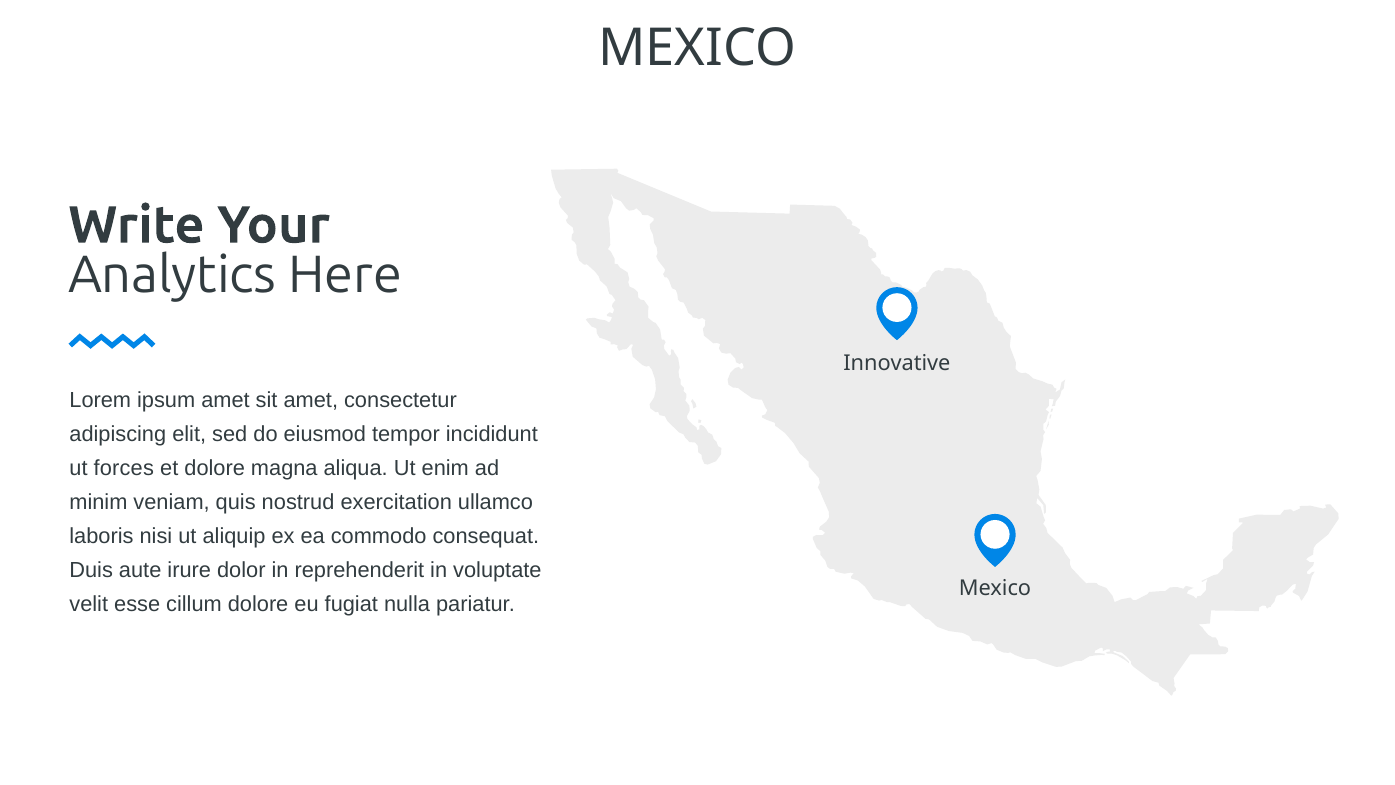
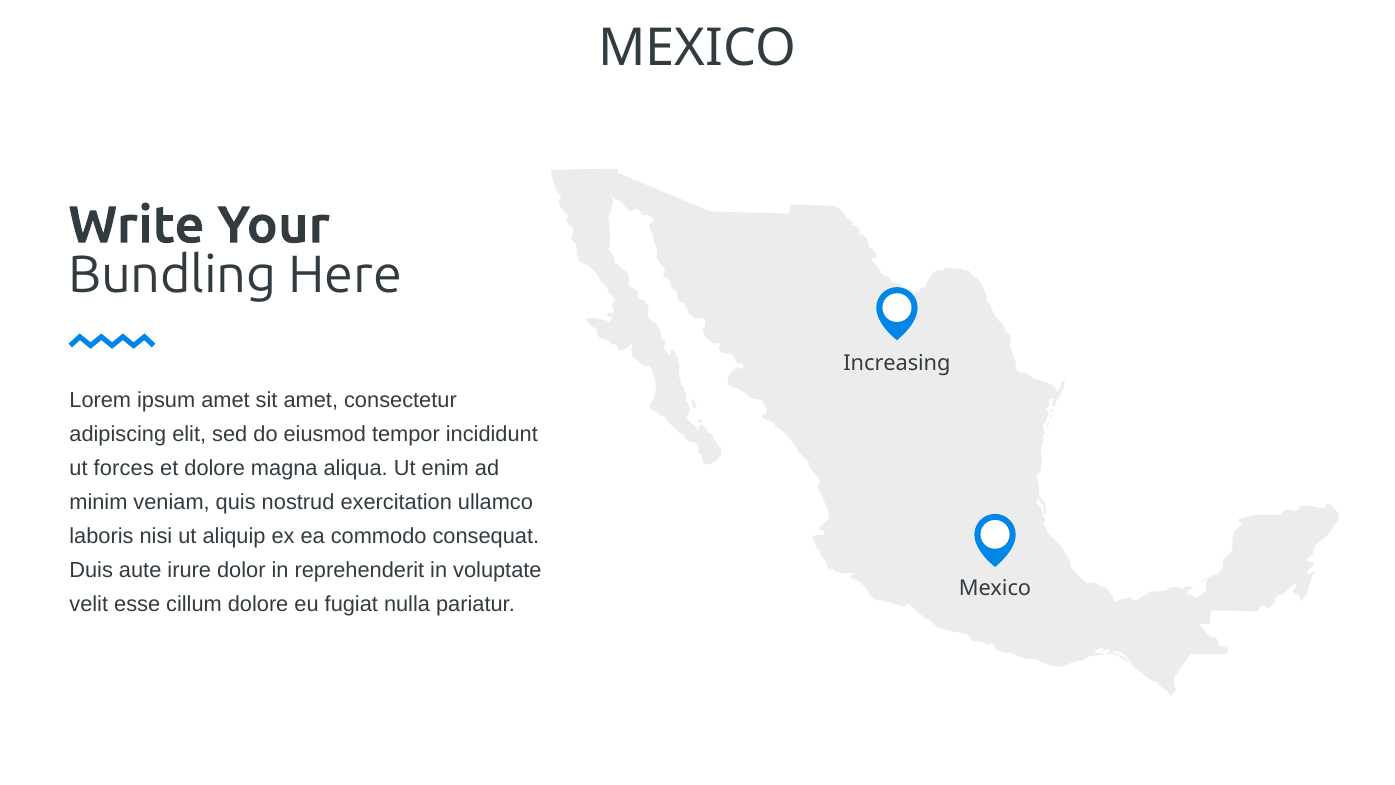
Analytics: Analytics -> Bundling
Innovative: Innovative -> Increasing
